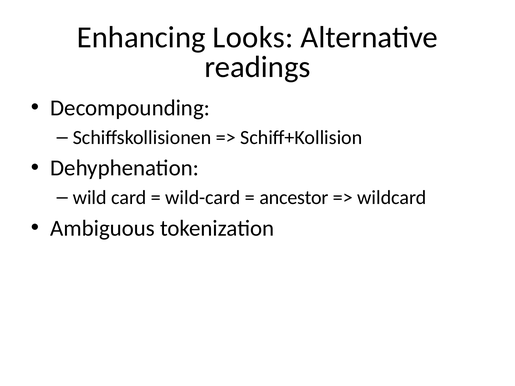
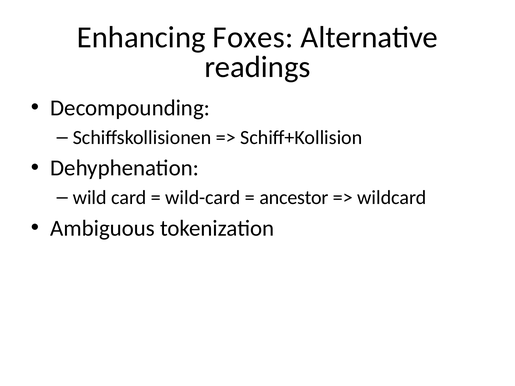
Looks: Looks -> Foxes
